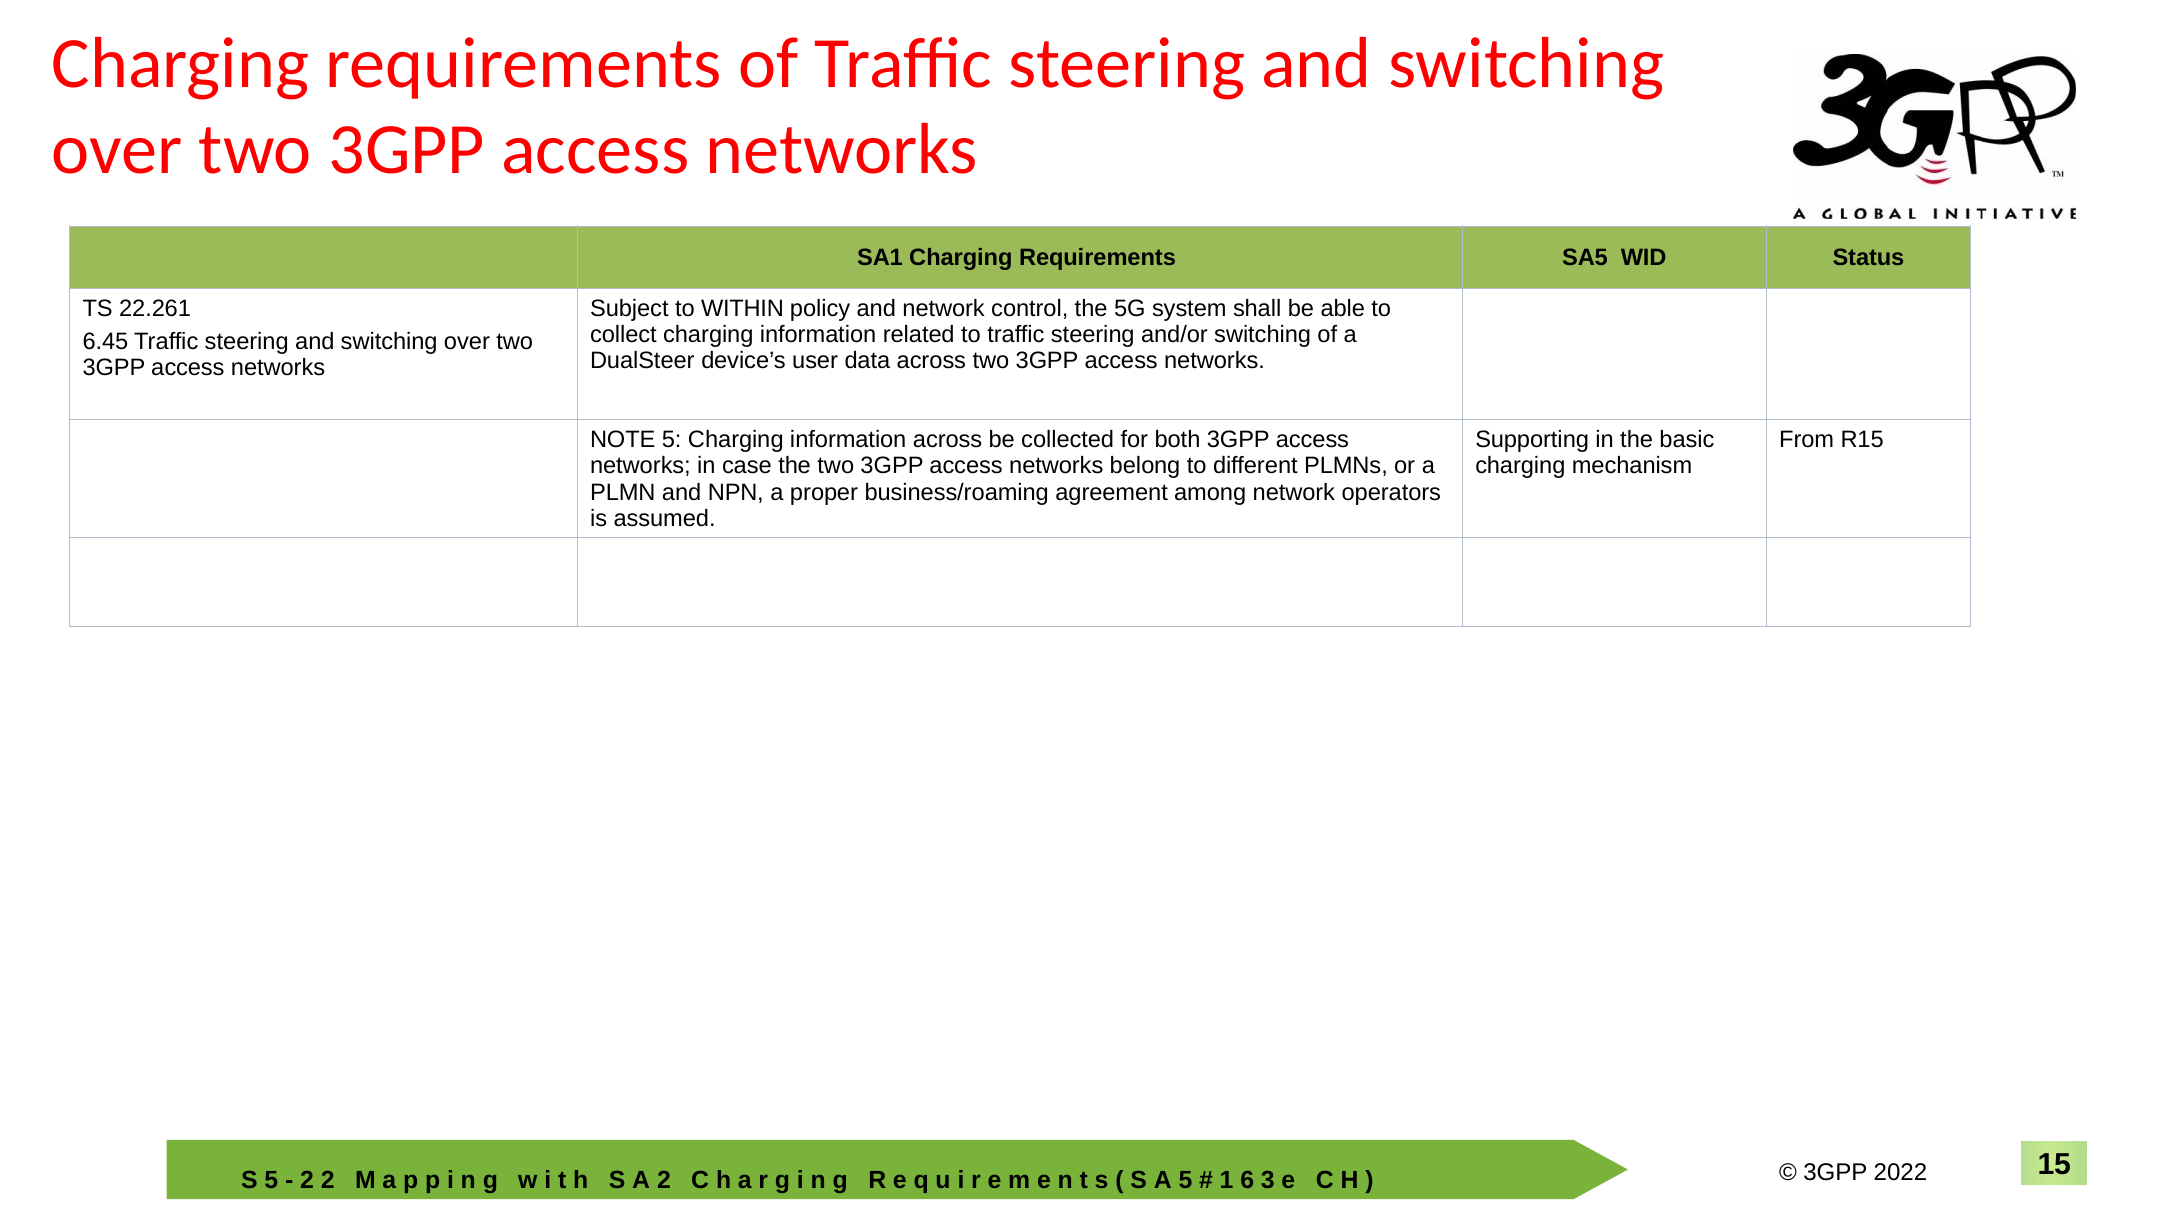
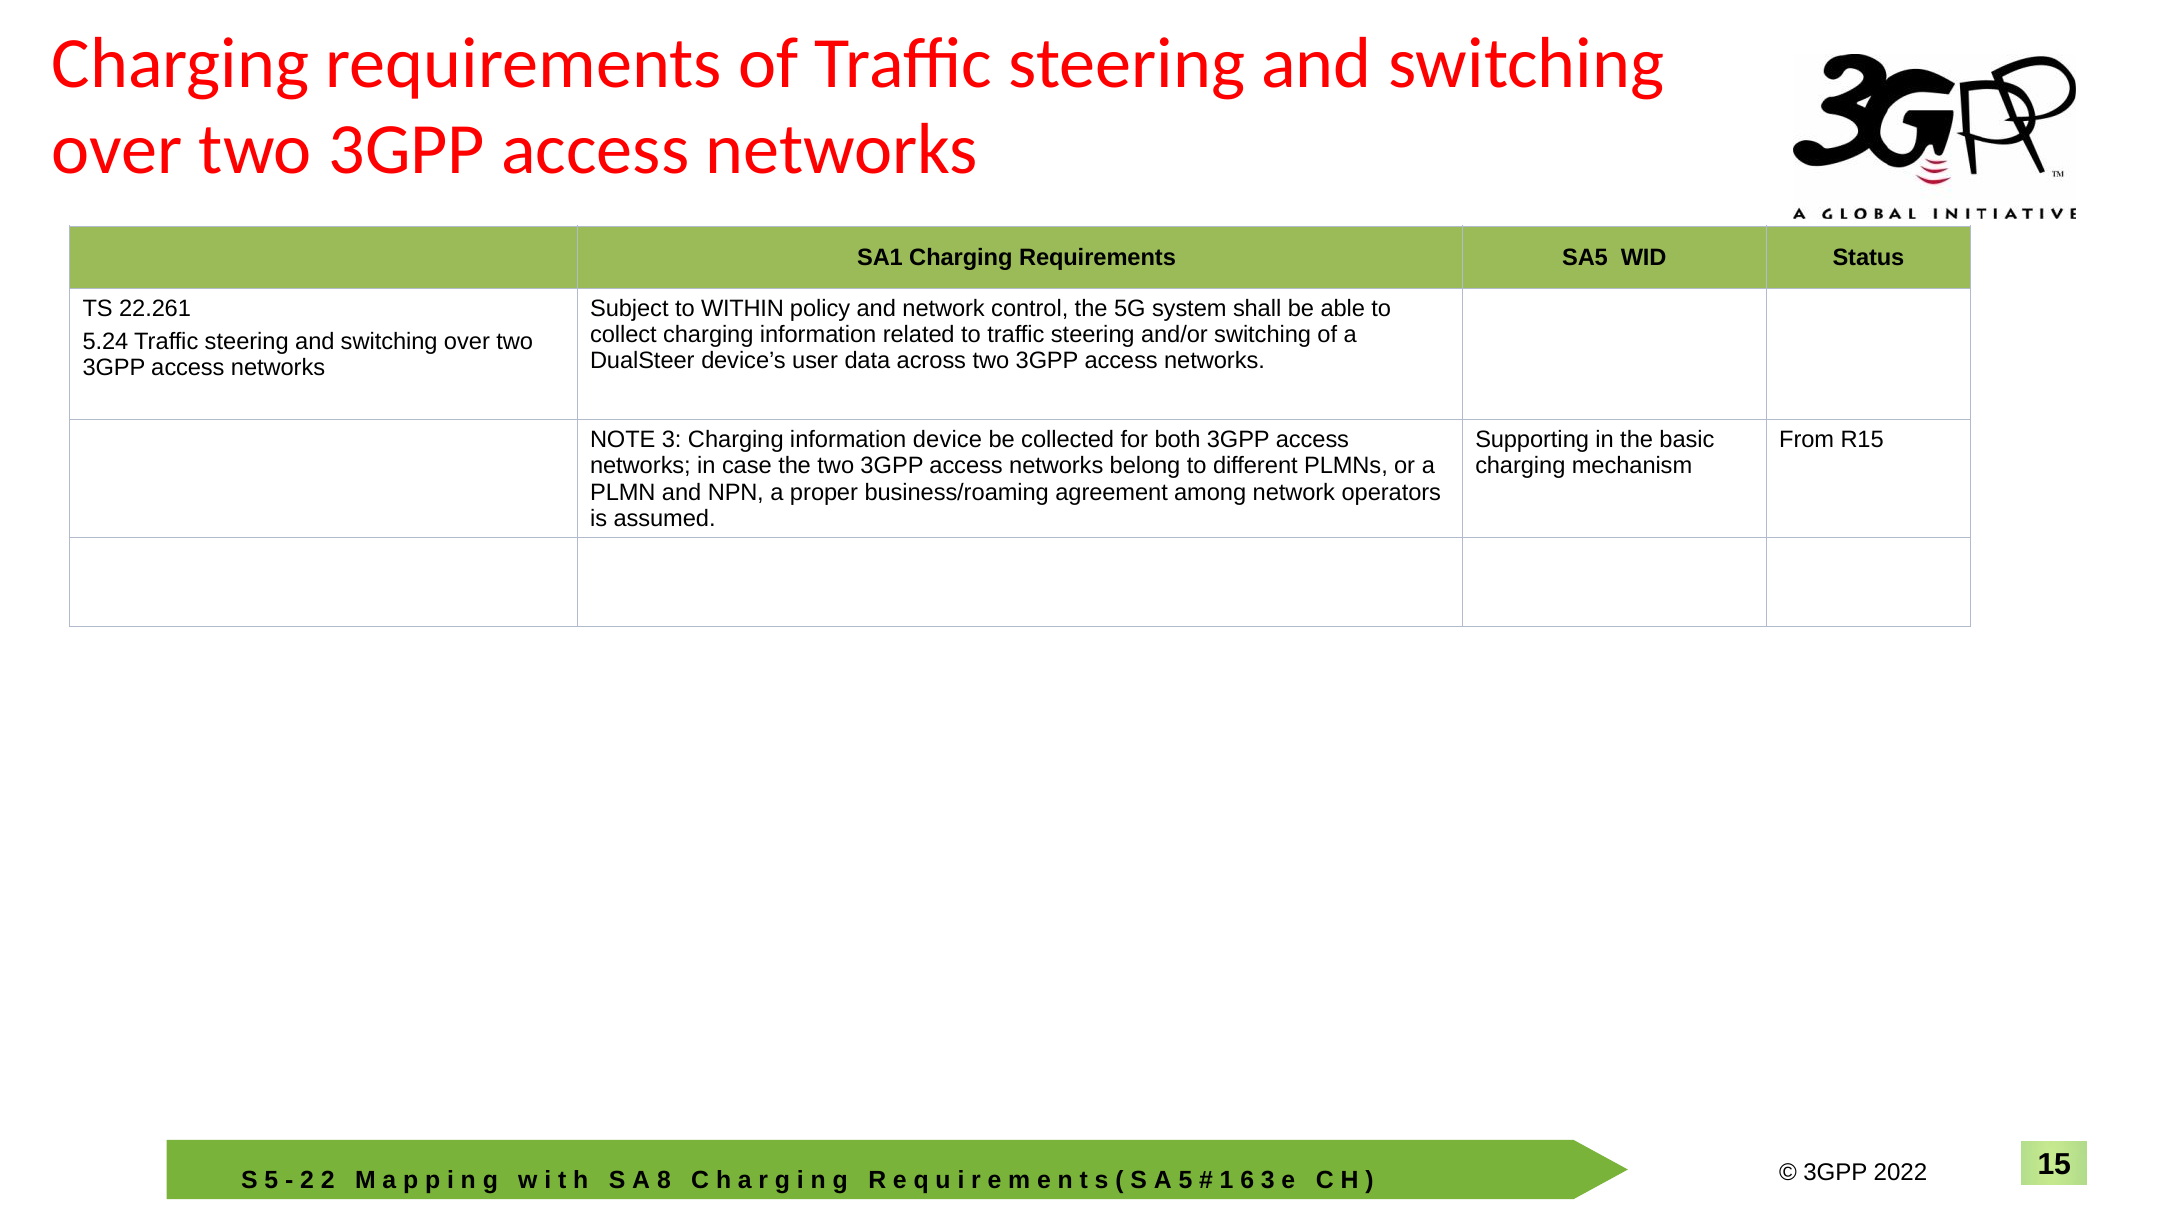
6.45: 6.45 -> 5.24
NOTE 5: 5 -> 3
information across: across -> device
A 2: 2 -> 8
